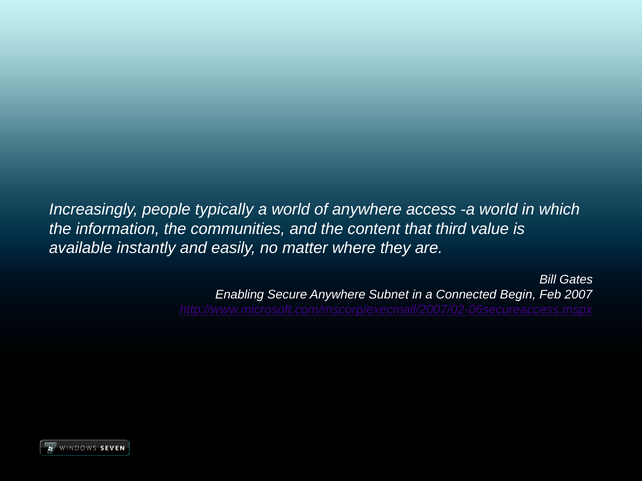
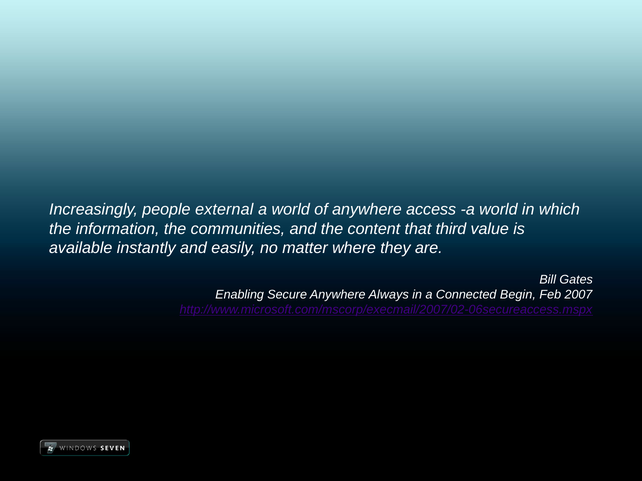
typically: typically -> external
Subnet: Subnet -> Always
